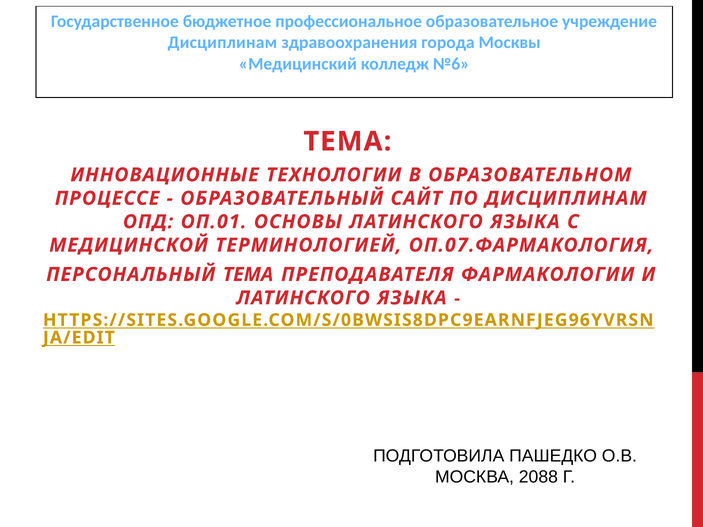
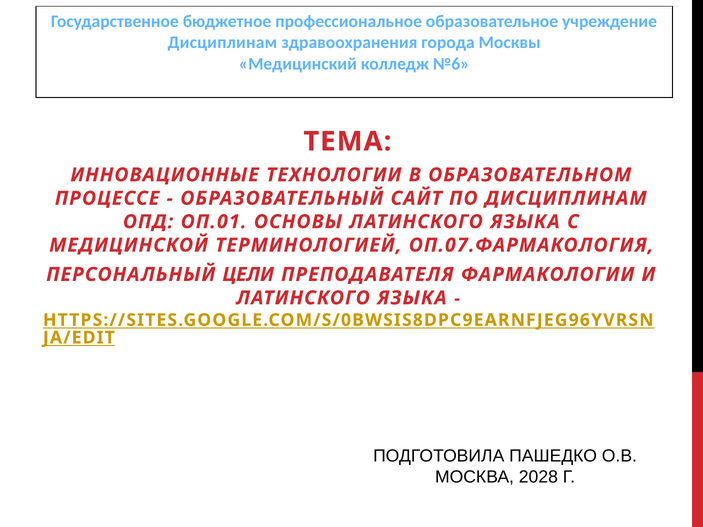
ПЕРСОНАЛЬНЫЙ ТЕМА: ТЕМА -> ЦЕЛИ
2088: 2088 -> 2028
